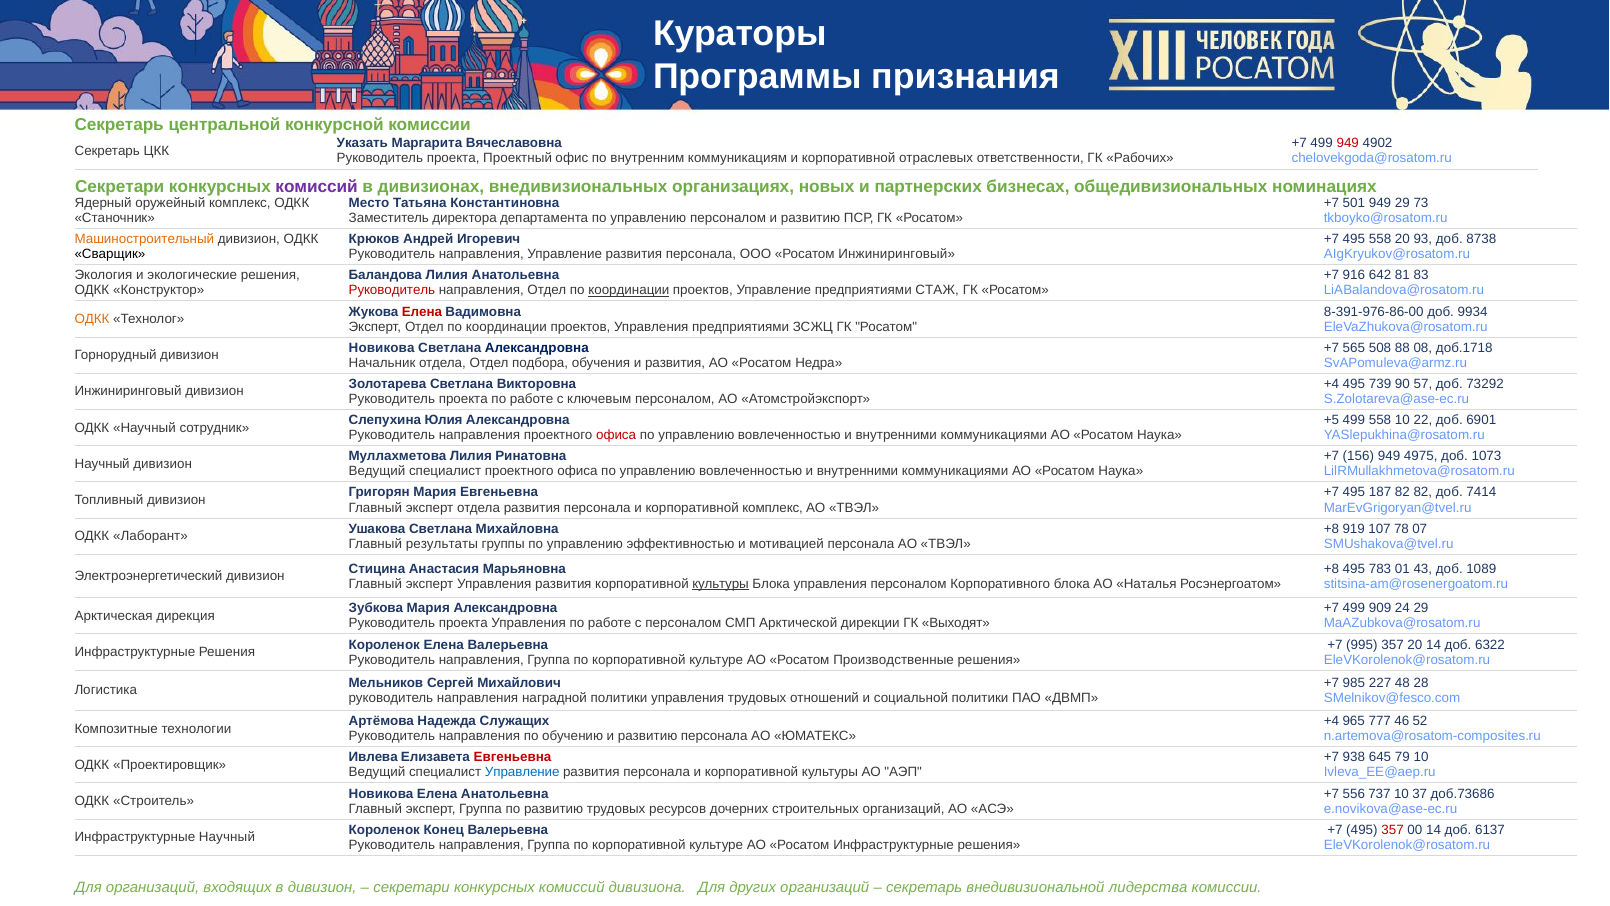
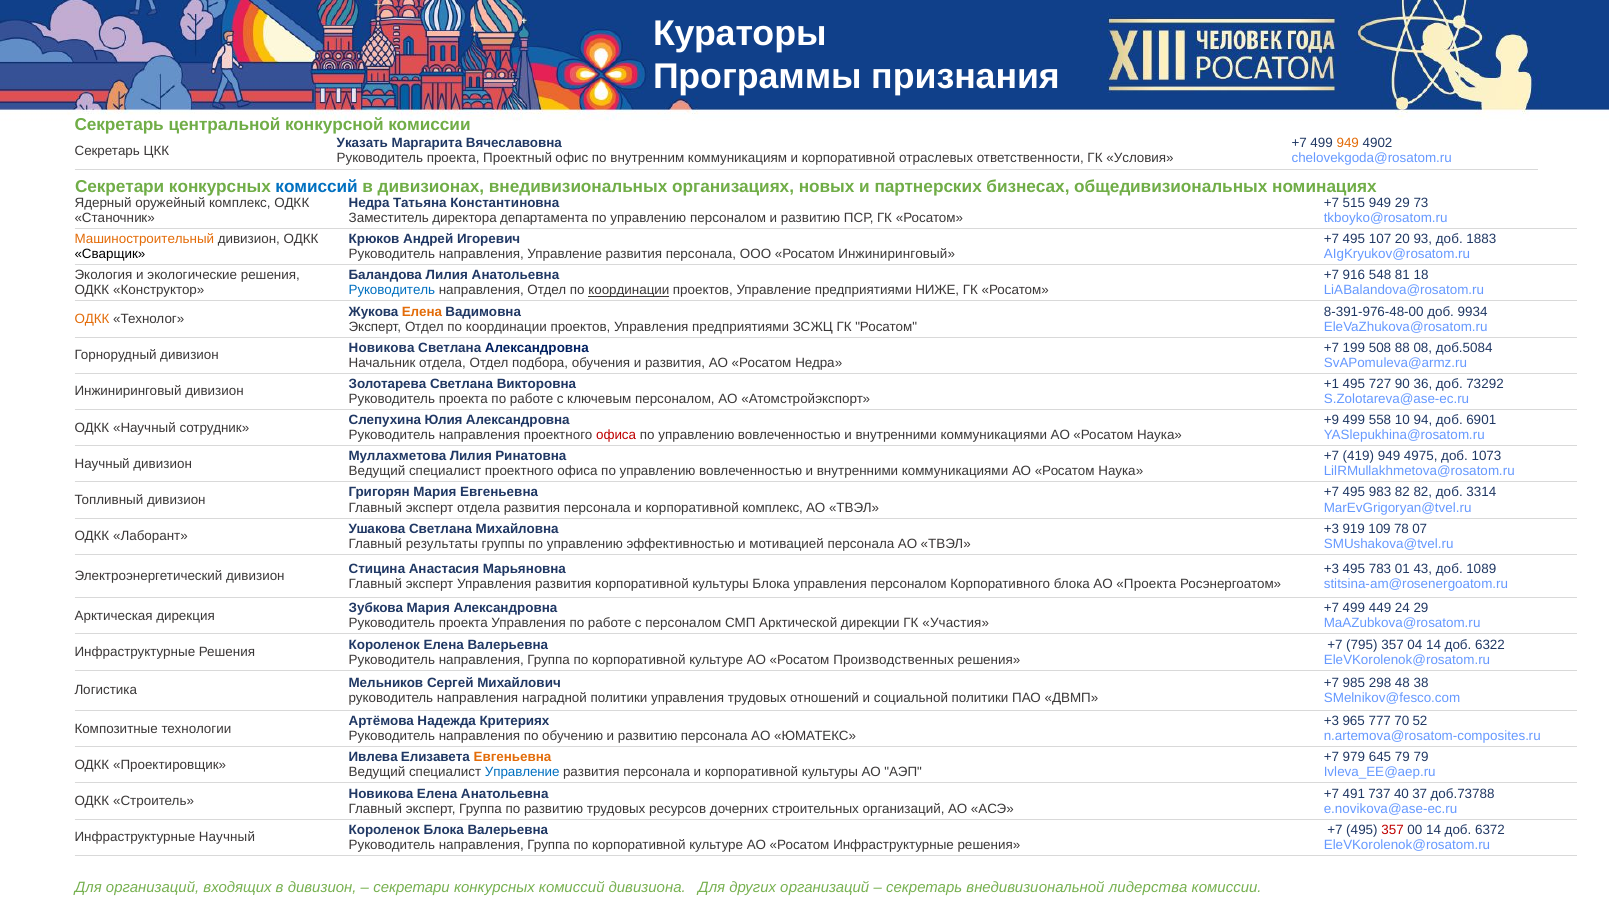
949 at (1348, 143) colour: red -> orange
Рабочих: Рабочих -> Условия
комиссий at (317, 187) colour: purple -> blue
Место at (369, 203): Место -> Недра
501: 501 -> 515
495 558: 558 -> 107
8738: 8738 -> 1883
642: 642 -> 548
83: 83 -> 18
Руководитель at (392, 290) colour: red -> blue
СТАЖ: СТАЖ -> НИЖЕ
Елена at (422, 312) colour: red -> orange
8-391-976-86-00: 8-391-976-86-00 -> 8-391-976-48-00
565: 565 -> 199
доб.1718: доб.1718 -> доб.5084
+4 at (1332, 384): +4 -> +1
739: 739 -> 727
57: 57 -> 36
+5: +5 -> +9
22: 22 -> 94
156: 156 -> 419
187: 187 -> 983
7414: 7414 -> 3314
+8 at (1332, 529): +8 -> +3
107: 107 -> 109
+8 at (1332, 568): +8 -> +3
культуры at (721, 583) underline: present -> none
АО Наталья: Наталья -> Проекта
909: 909 -> 449
Выходят: Выходят -> Участия
995: 995 -> 795
357 20: 20 -> 04
Производственные: Производственные -> Производственных
227: 227 -> 298
28: 28 -> 38
Служащих: Служащих -> Критериях
+4 at (1332, 721): +4 -> +3
46: 46 -> 70
Евгеньевна at (513, 757) colour: red -> orange
938: 938 -> 979
79 10: 10 -> 79
556: 556 -> 491
737 10: 10 -> 40
доб.73686: доб.73686 -> доб.73788
Короленок Конец: Конец -> Блока
6137: 6137 -> 6372
